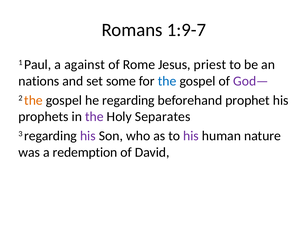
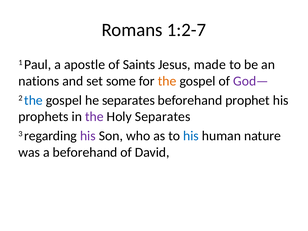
1:9-7: 1:9-7 -> 1:2-7
against: against -> apostle
Rome: Rome -> Saints
priest: priest -> made
the at (167, 81) colour: blue -> orange
the at (34, 100) colour: orange -> blue
he regarding: regarding -> separates
his at (191, 136) colour: purple -> blue
a redemption: redemption -> beforehand
